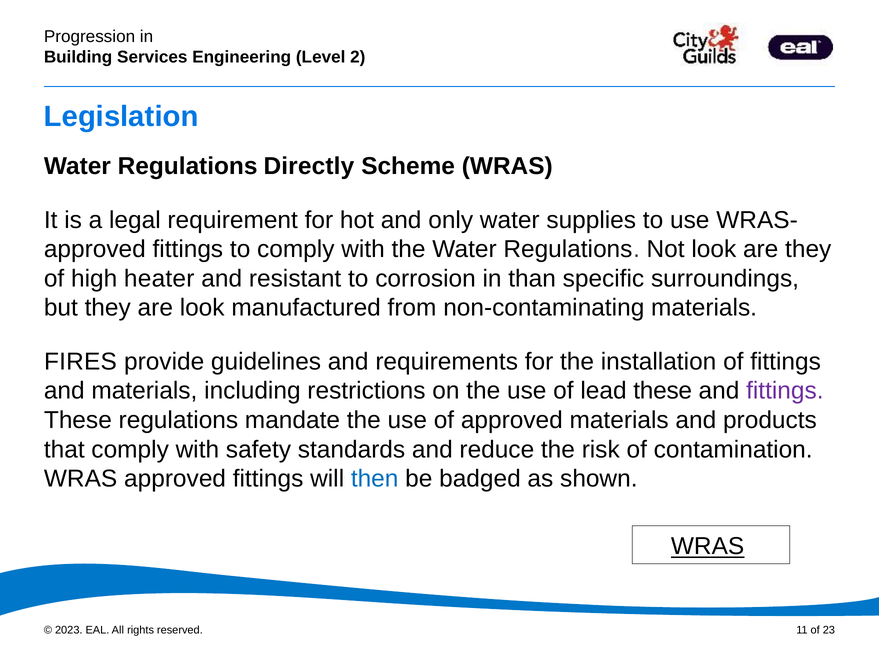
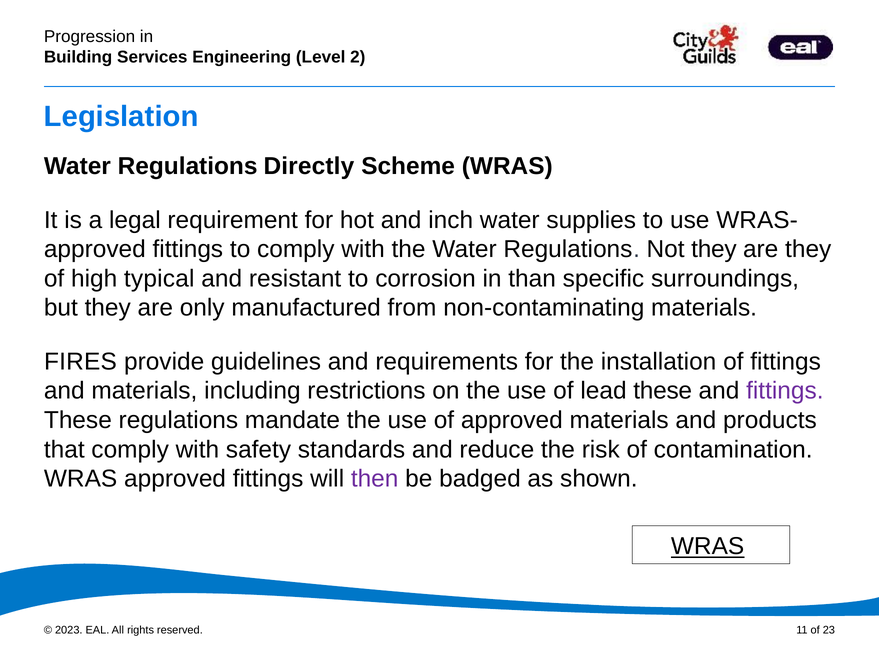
only: only -> inch
Not look: look -> they
heater: heater -> typical
are look: look -> only
then colour: blue -> purple
